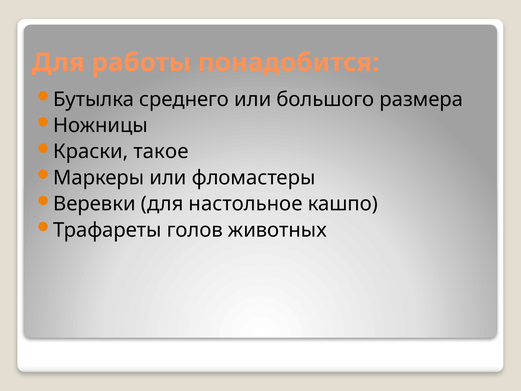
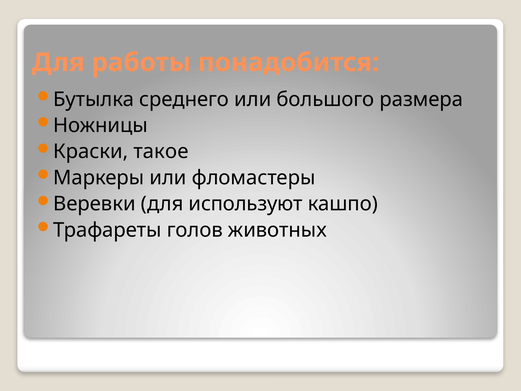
настольное: настольное -> используют
